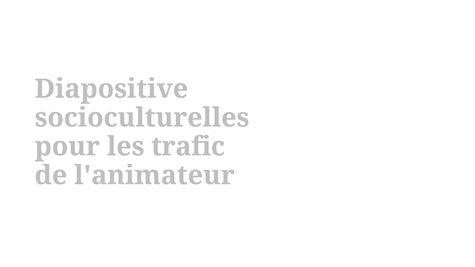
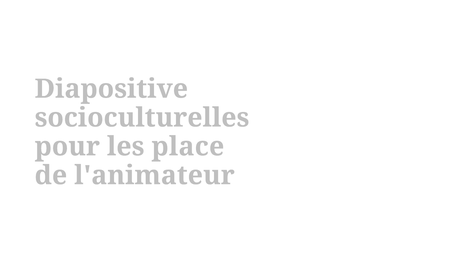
trafic: trafic -> place
